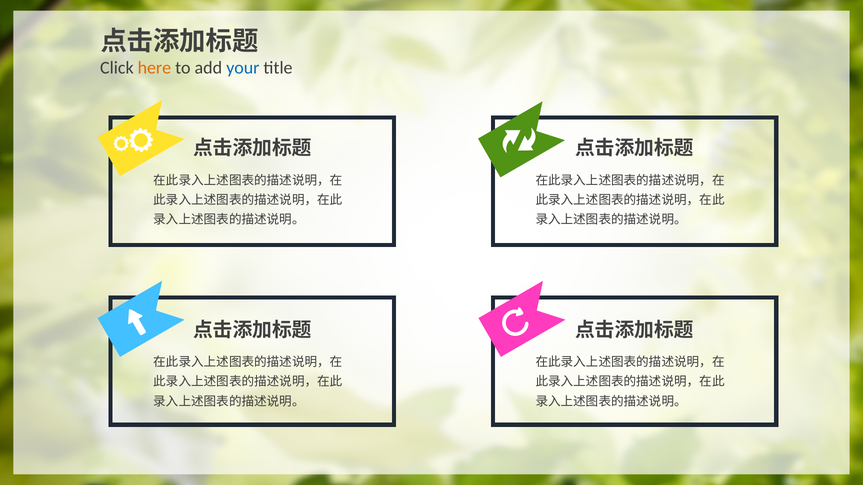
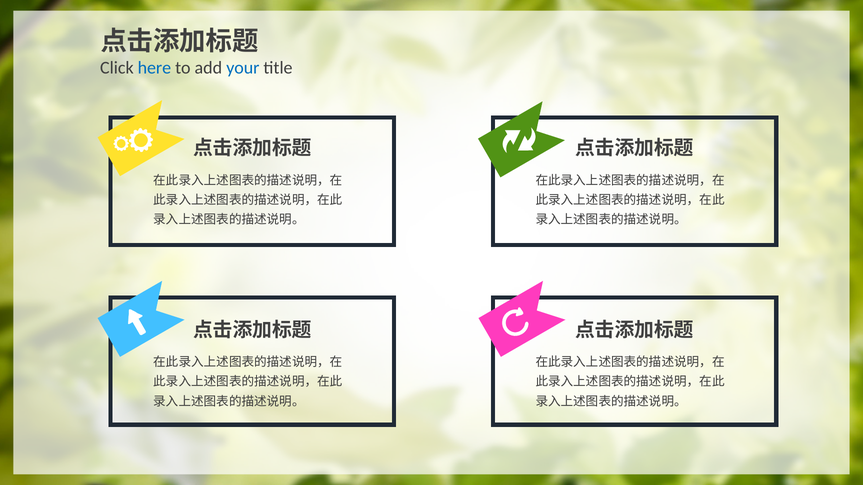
here colour: orange -> blue
